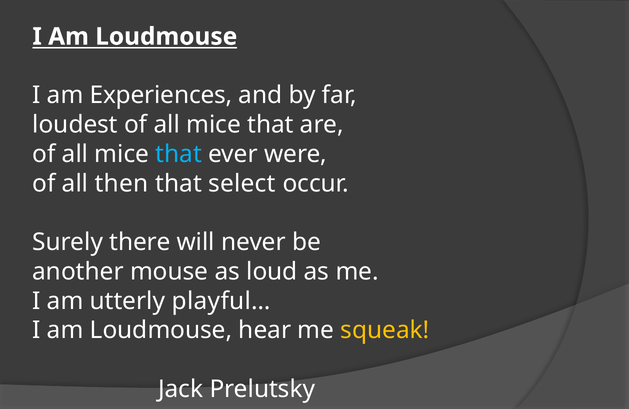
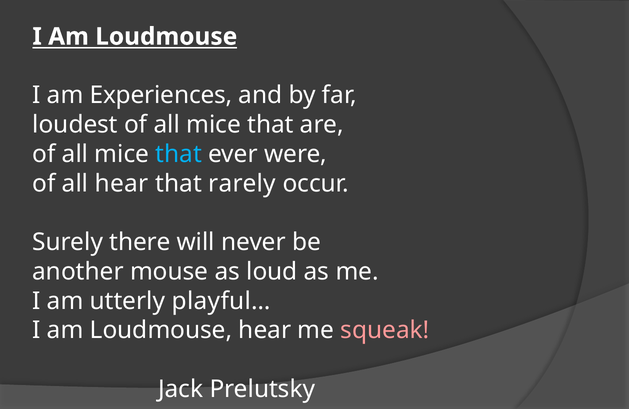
all then: then -> hear
select: select -> rarely
squeak colour: yellow -> pink
